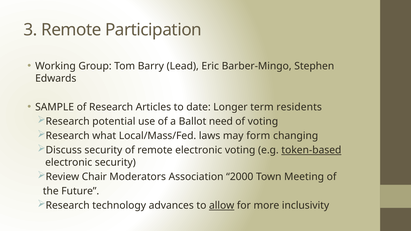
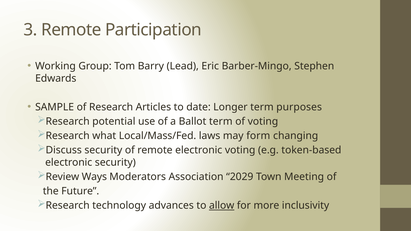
residents: residents -> purposes
Ballot need: need -> term
token-based underline: present -> none
Chair: Chair -> Ways
2000: 2000 -> 2029
